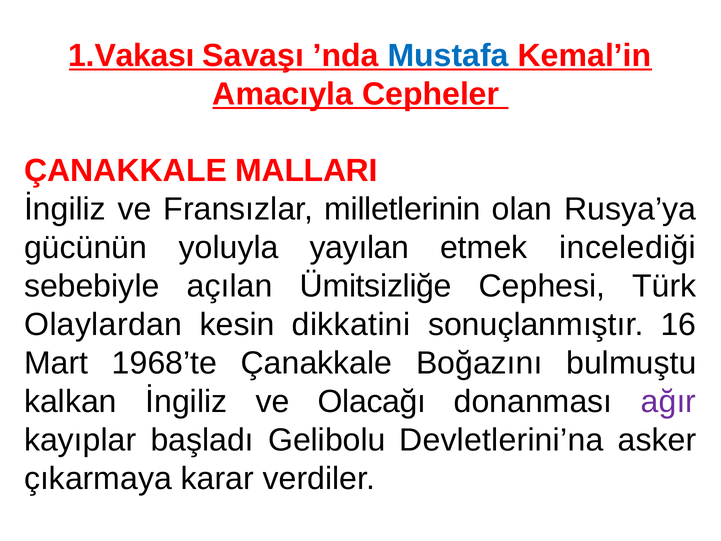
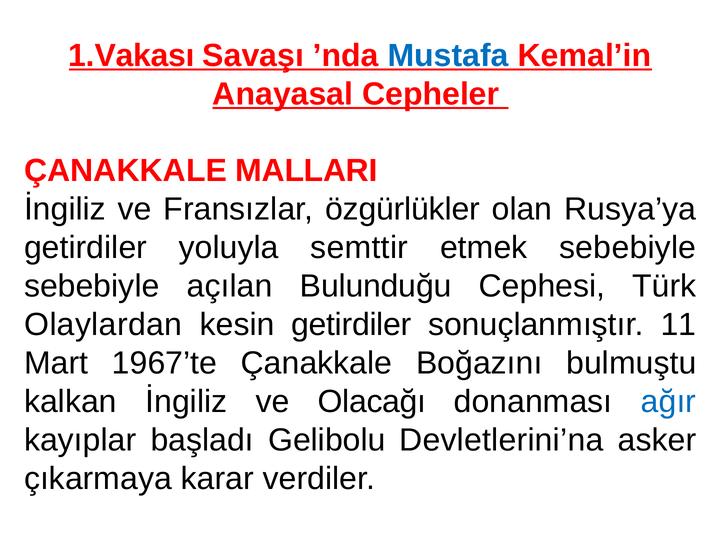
Amacıyla: Amacıyla -> Anayasal
milletlerinin: milletlerinin -> özgürlükler
gücünün at (86, 248): gücünün -> getirdiler
yayılan: yayılan -> semttir
etmek incelediği: incelediği -> sebebiyle
Ümitsizliğe: Ümitsizliğe -> Bulunduğu
kesin dikkatini: dikkatini -> getirdiler
16: 16 -> 11
1968’te: 1968’te -> 1967’te
ağır colour: purple -> blue
